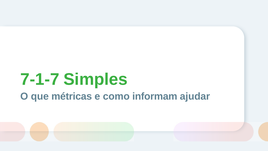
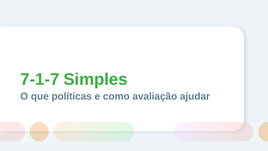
métricas: métricas -> políticas
informam: informam -> avaliação
